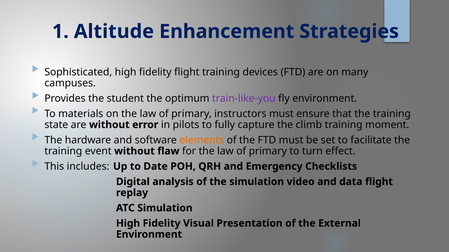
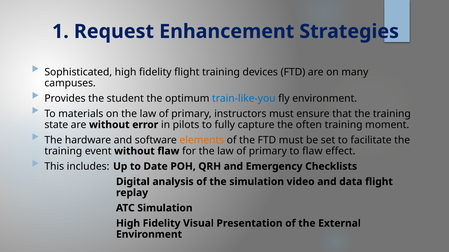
Altitude: Altitude -> Request
train-like-you colour: purple -> blue
climb: climb -> often
to turn: turn -> flaw
